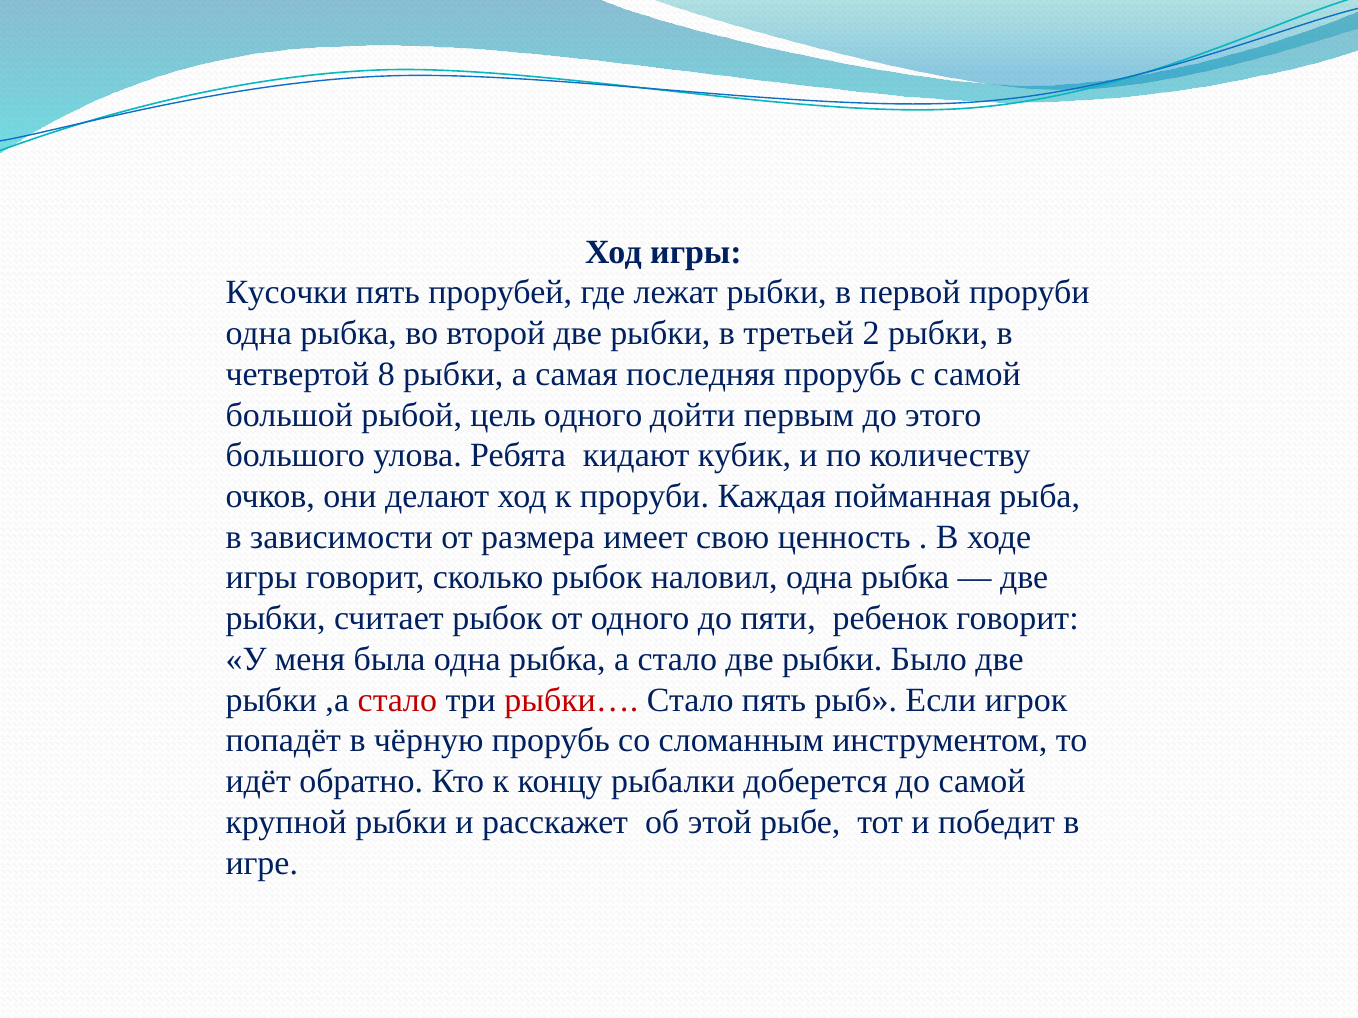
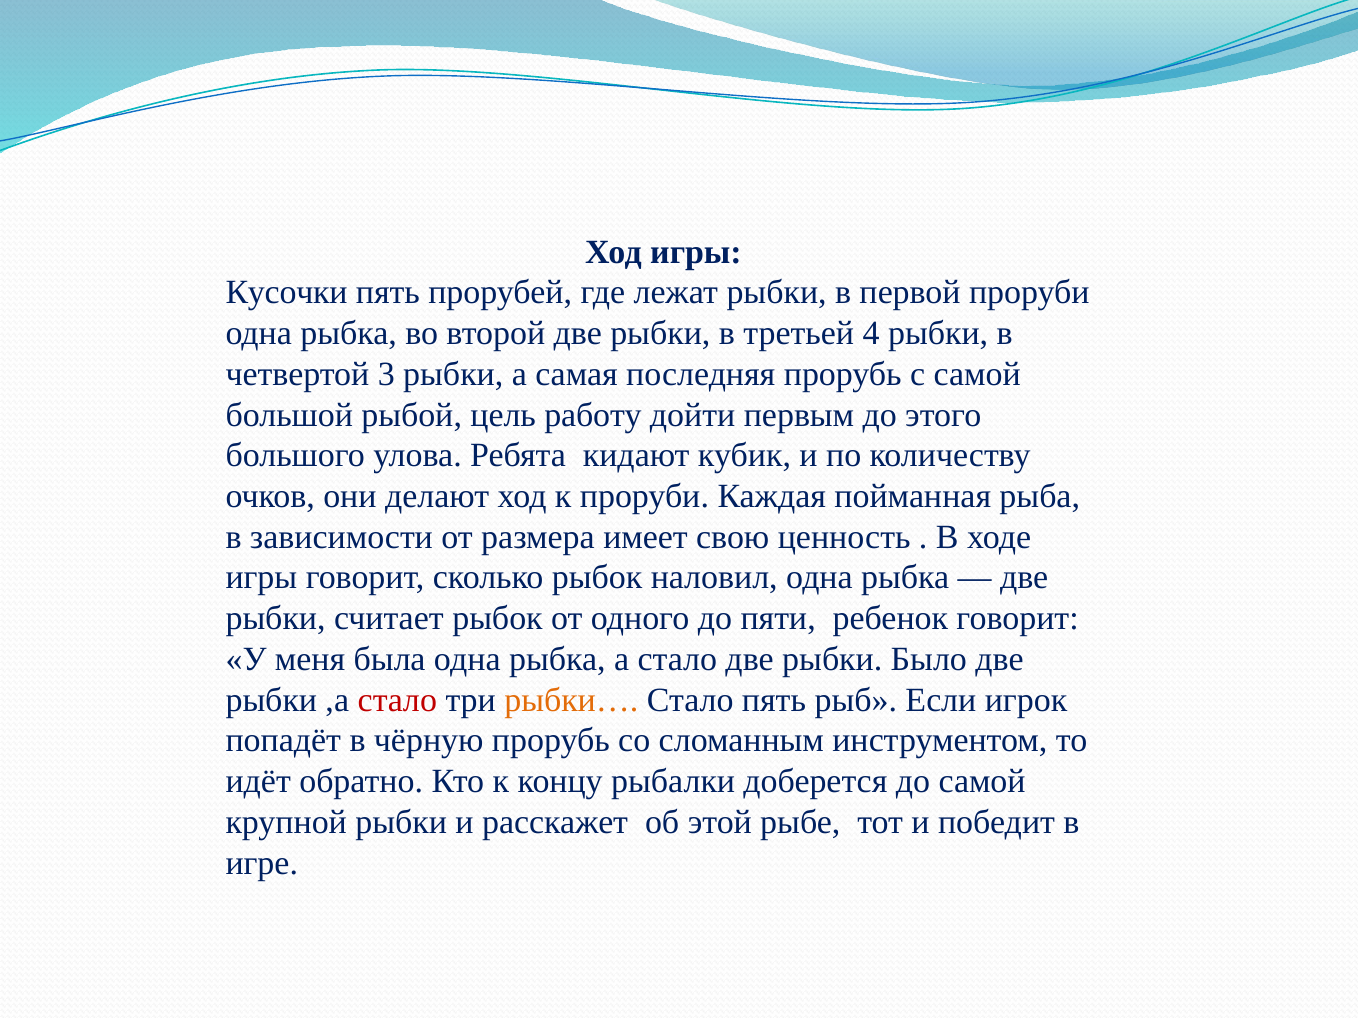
2: 2 -> 4
8: 8 -> 3
цель одного: одного -> работу
рыбки… colour: red -> orange
